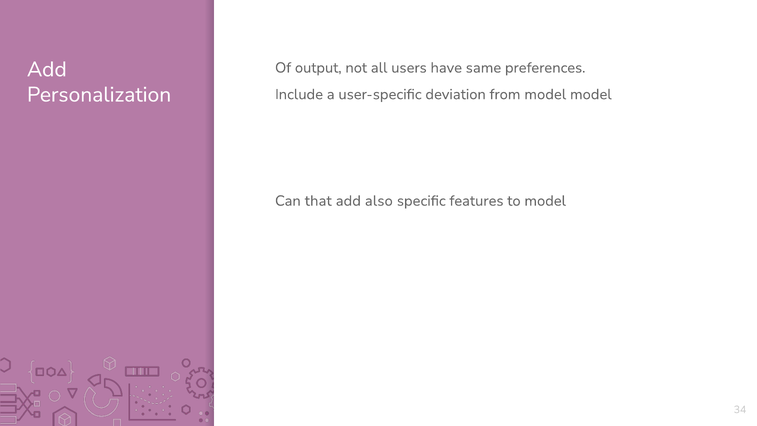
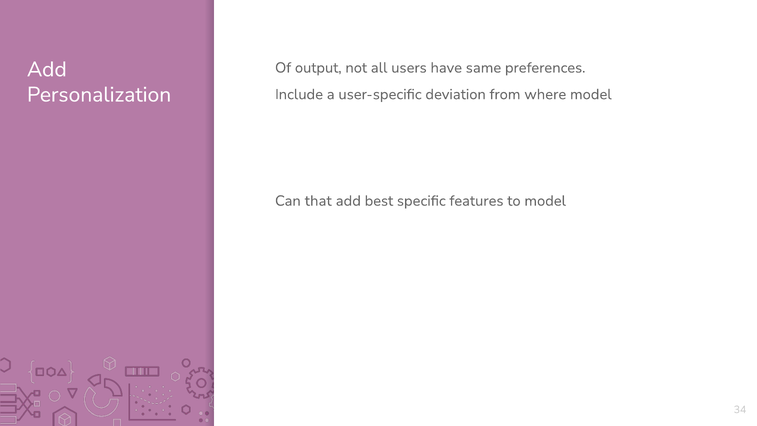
from model: model -> where
also: also -> best
